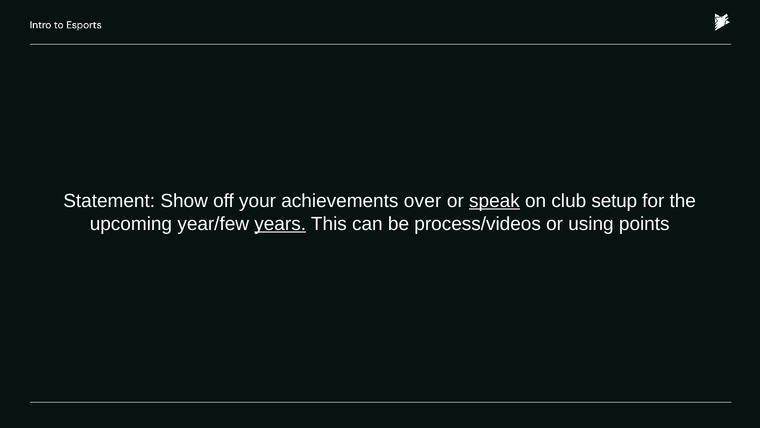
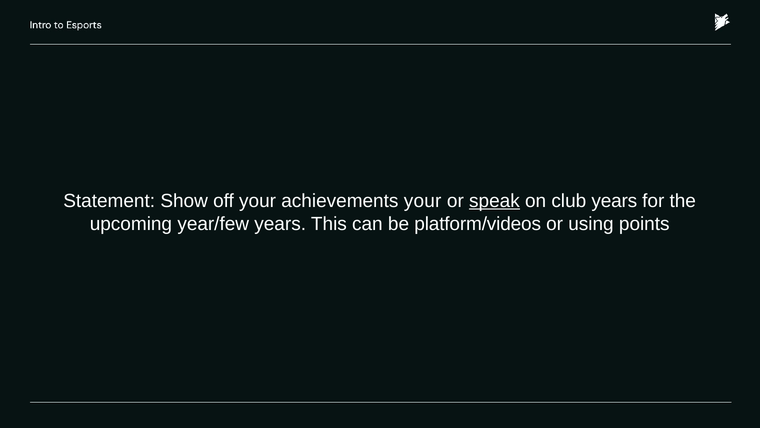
achievements over: over -> your
club setup: setup -> years
years at (280, 224) underline: present -> none
process/videos: process/videos -> platform/videos
